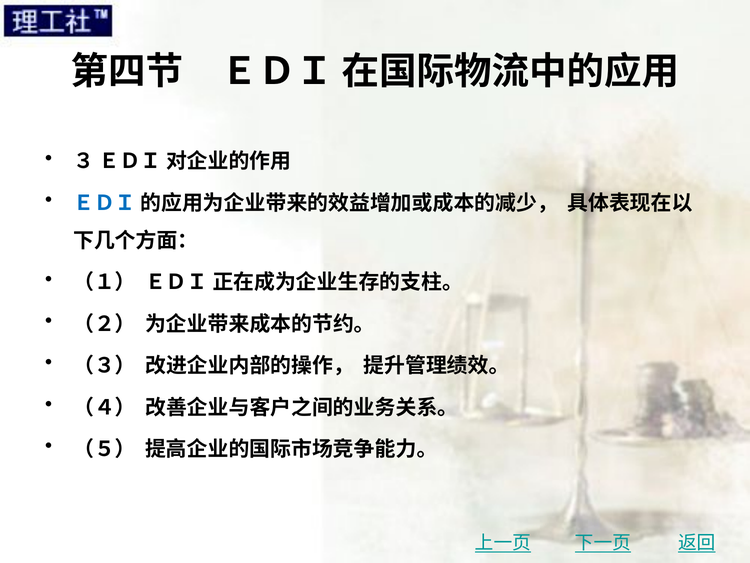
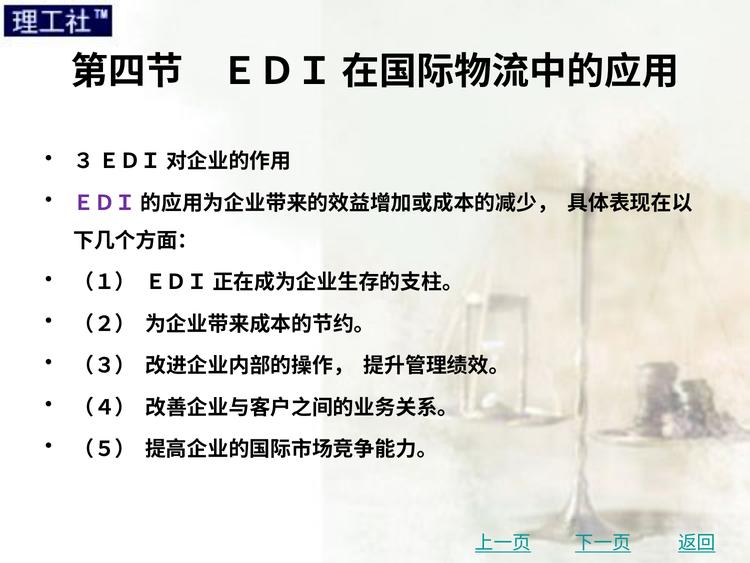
ＥＤＩ at (104, 203) colour: blue -> purple
